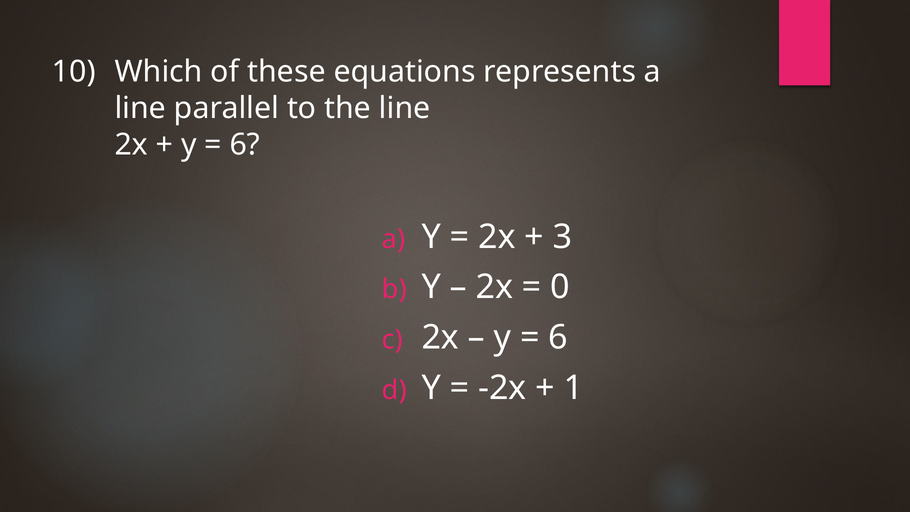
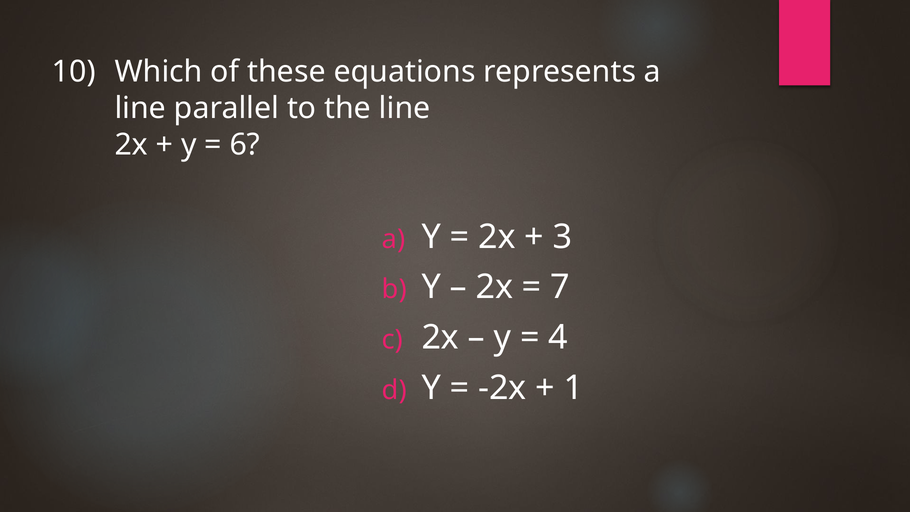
0: 0 -> 7
6 at (558, 338): 6 -> 4
